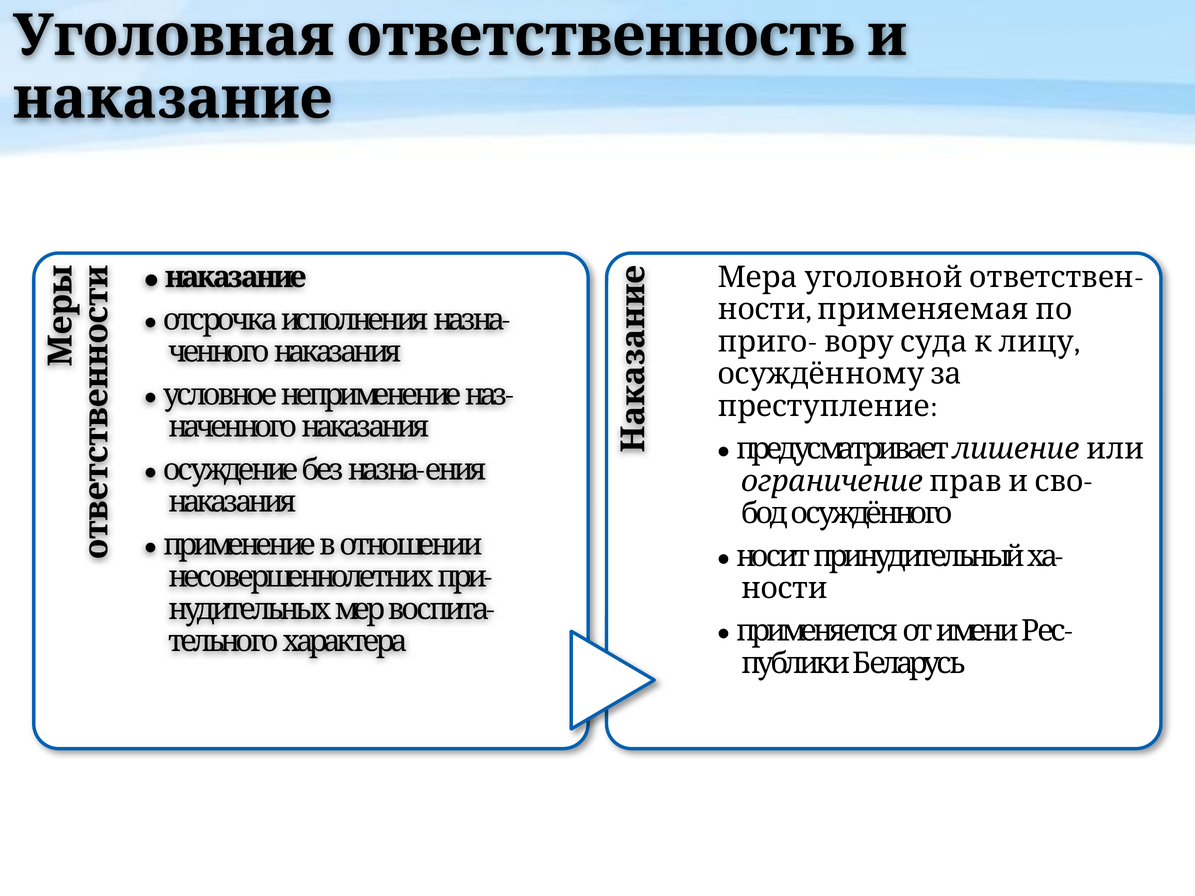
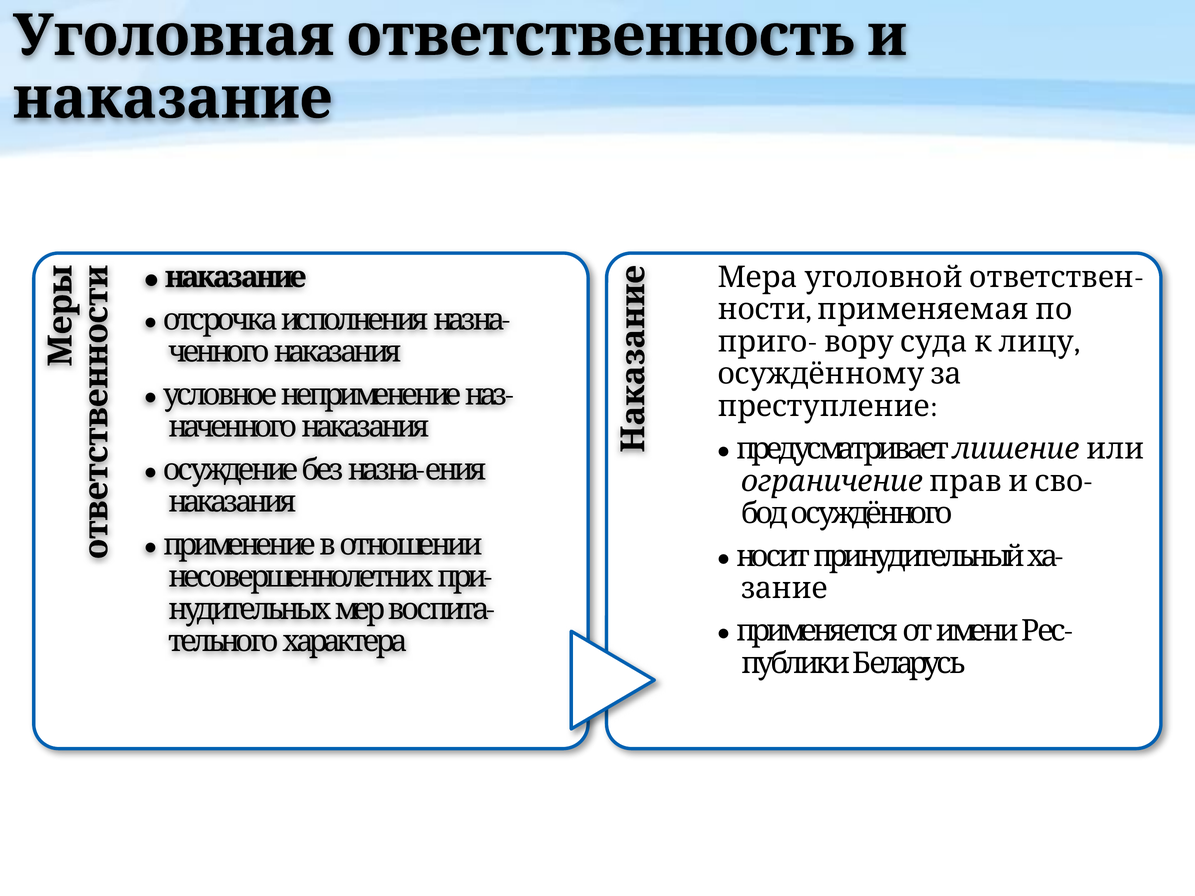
ности at (784, 589): ности -> зание
